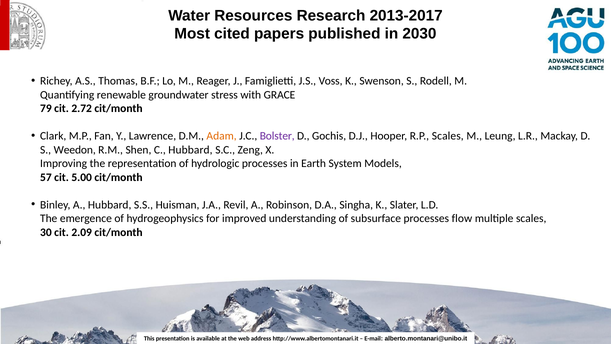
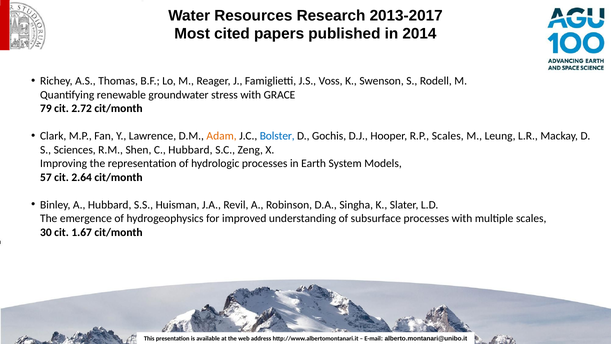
2030: 2030 -> 2014
Bolster colour: purple -> blue
Weedon: Weedon -> Sciences
5.00: 5.00 -> 2.64
processes flow: flow -> with
2.09: 2.09 -> 1.67
